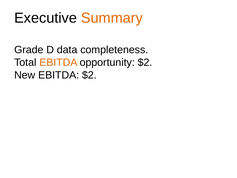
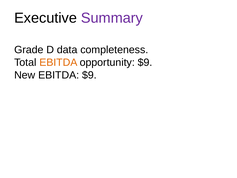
Summary colour: orange -> purple
opportunity $2: $2 -> $9
EBITDA $2: $2 -> $9
